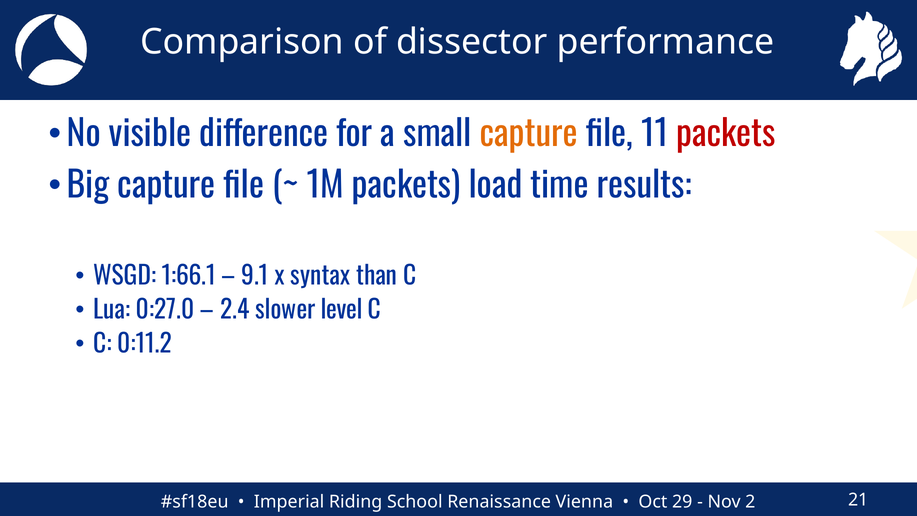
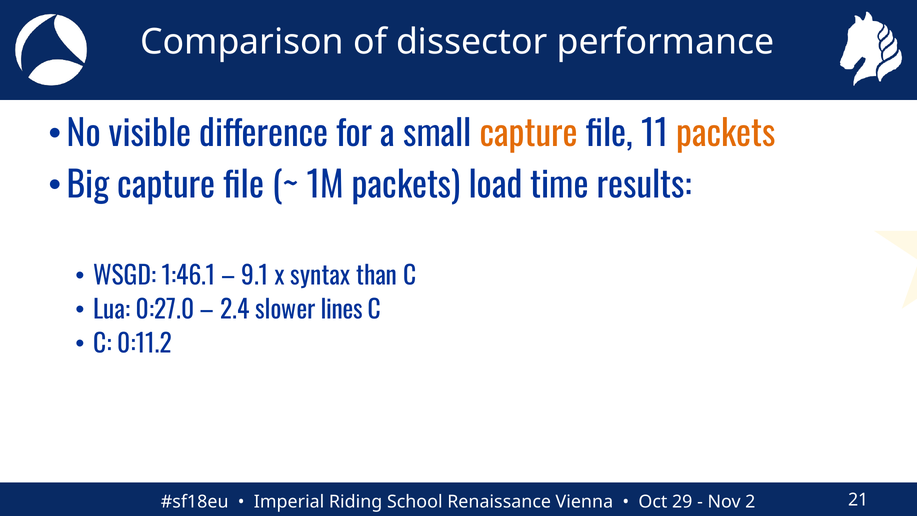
packets at (726, 134) colour: red -> orange
1:66.1: 1:66.1 -> 1:46.1
level: level -> lines
